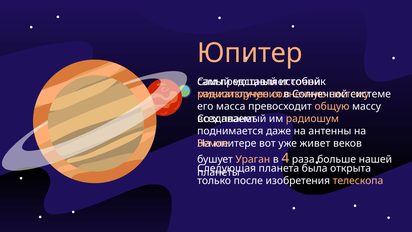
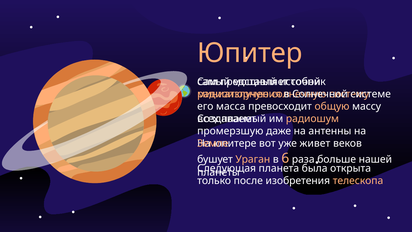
поднимается: поднимается -> промерзшую
4: 4 -> 6
